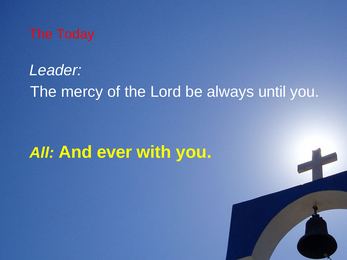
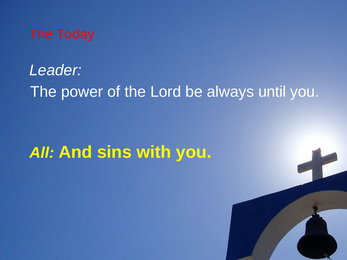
mercy: mercy -> power
ever: ever -> sins
